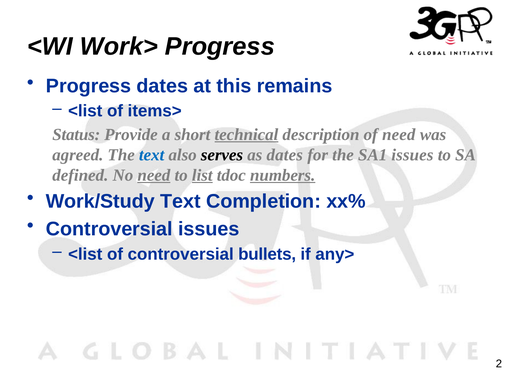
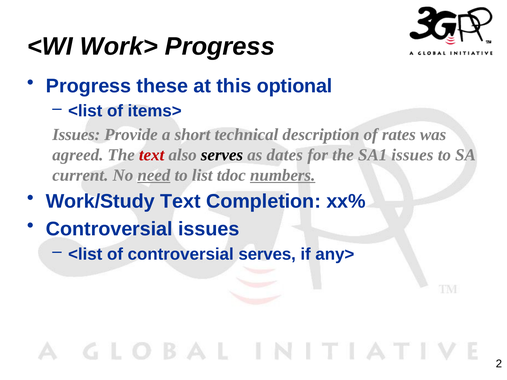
Progress dates: dates -> these
remains: remains -> optional
Status at (76, 135): Status -> Issues
technical underline: present -> none
of need: need -> rates
text at (152, 155) colour: blue -> red
defined: defined -> current
list underline: present -> none
controversial bullets: bullets -> serves
